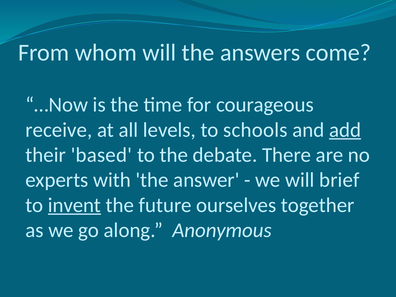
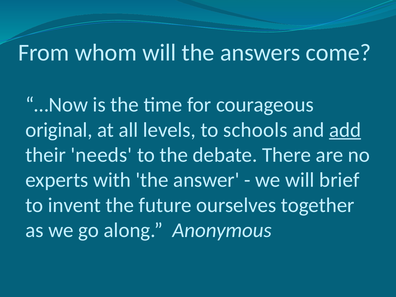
receive: receive -> original
based: based -> needs
invent underline: present -> none
